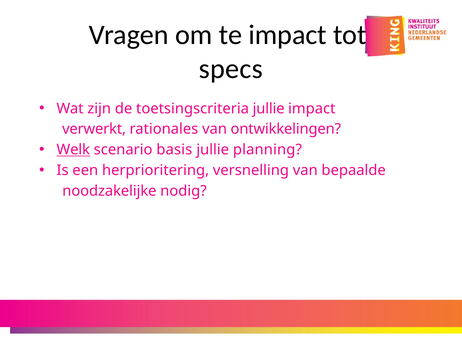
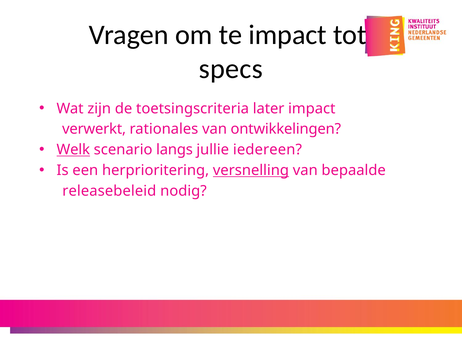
toetsingscriteria jullie: jullie -> later
basis: basis -> langs
planning: planning -> iedereen
versnelling underline: none -> present
noodzakelijke: noodzakelijke -> releasebeleid
